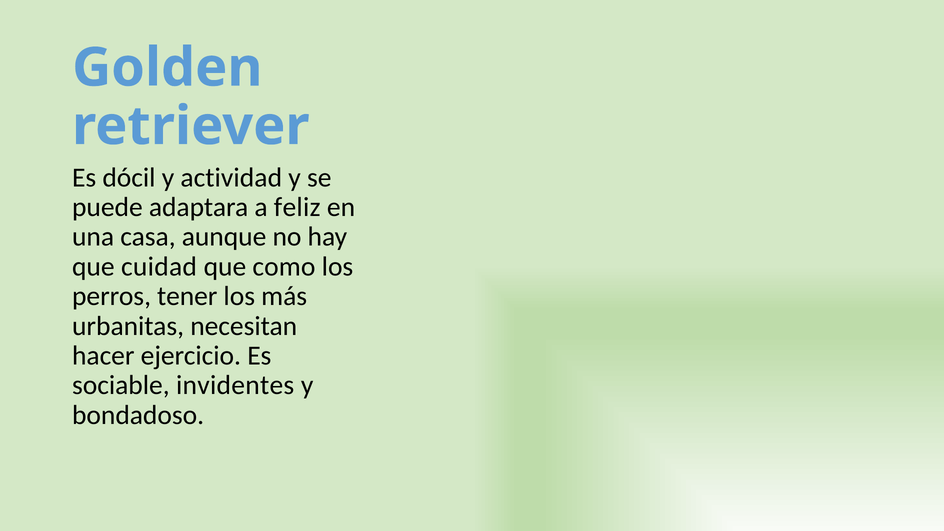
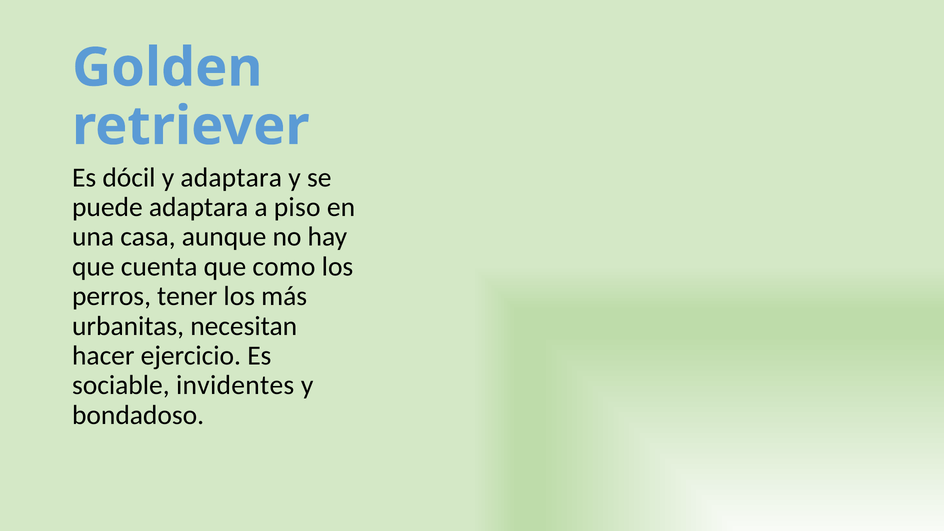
y actividad: actividad -> adaptara
feliz: feliz -> piso
cuidad: cuidad -> cuenta
